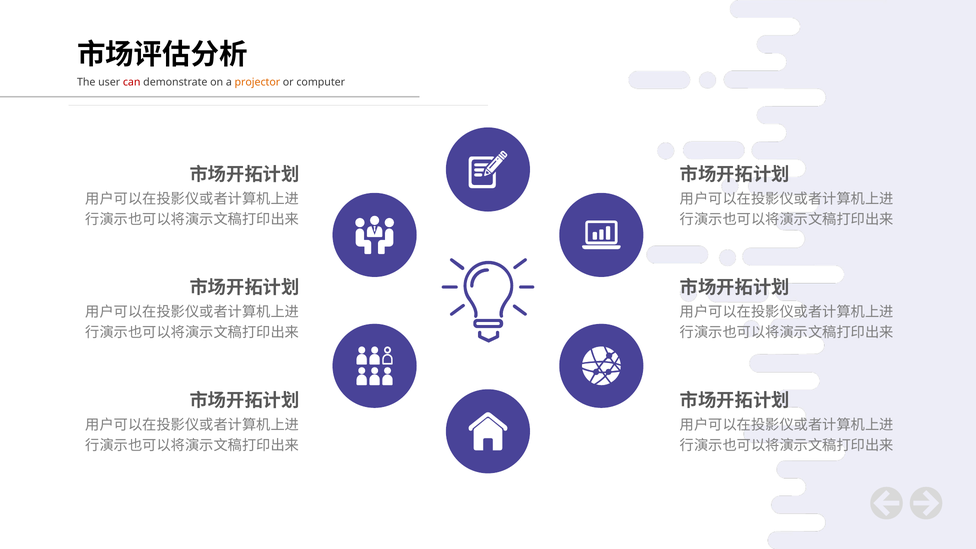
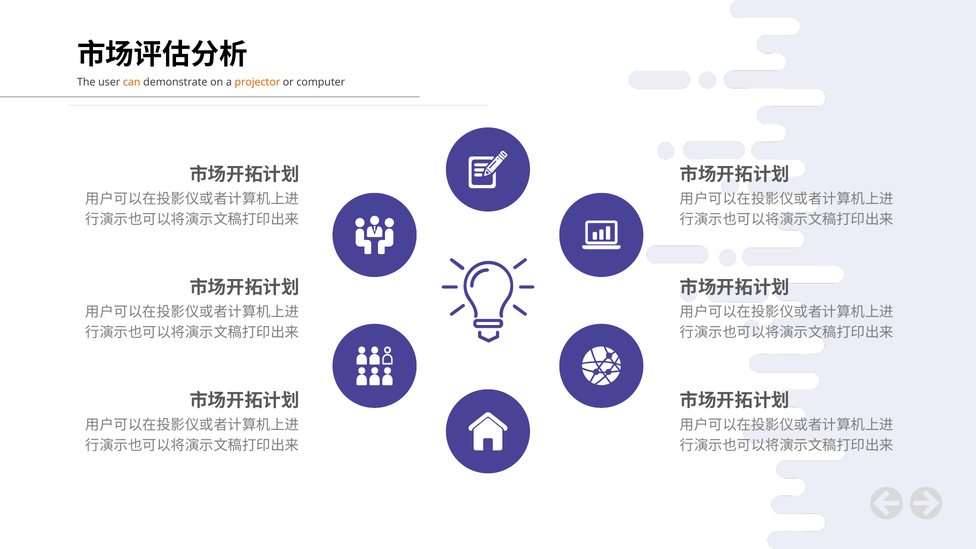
can colour: red -> orange
